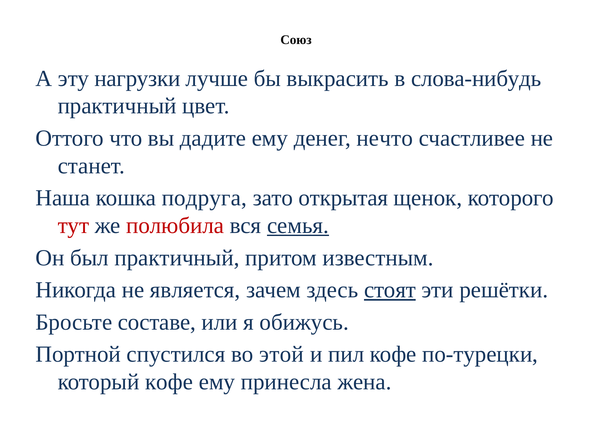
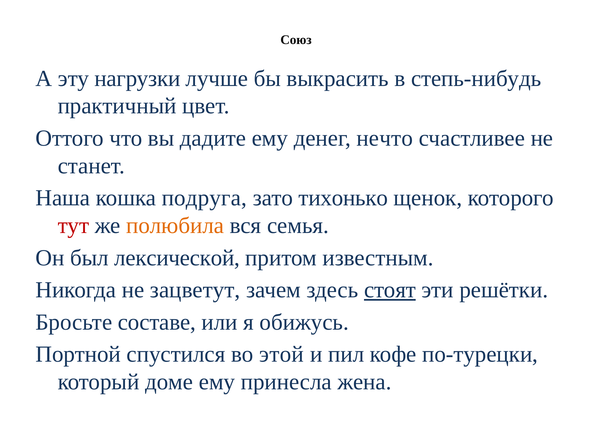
слова-нибудь: слова-нибудь -> степь-нибудь
открытая: открытая -> тихонько
полюбила colour: red -> orange
семья underline: present -> none
был практичный: практичный -> лексической
является: является -> зацветут
который кофе: кофе -> доме
